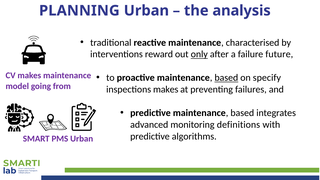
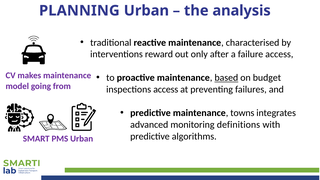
only underline: present -> none
failure future: future -> access
specify: specify -> budget
inspections makes: makes -> access
predictive maintenance based: based -> towns
